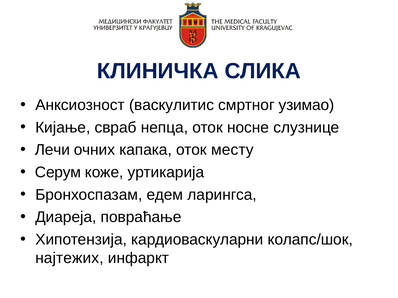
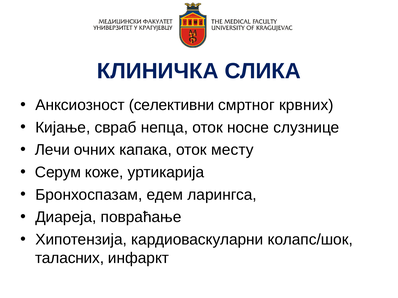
васкулитис: васкулитис -> селективни
узимао: узимао -> крвних
најтежих: најтежих -> таласних
